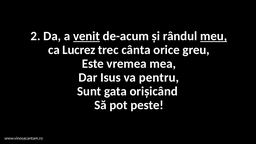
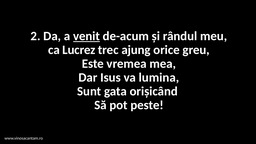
meu underline: present -> none
cânta: cânta -> ajung
pentru: pentru -> lumina
